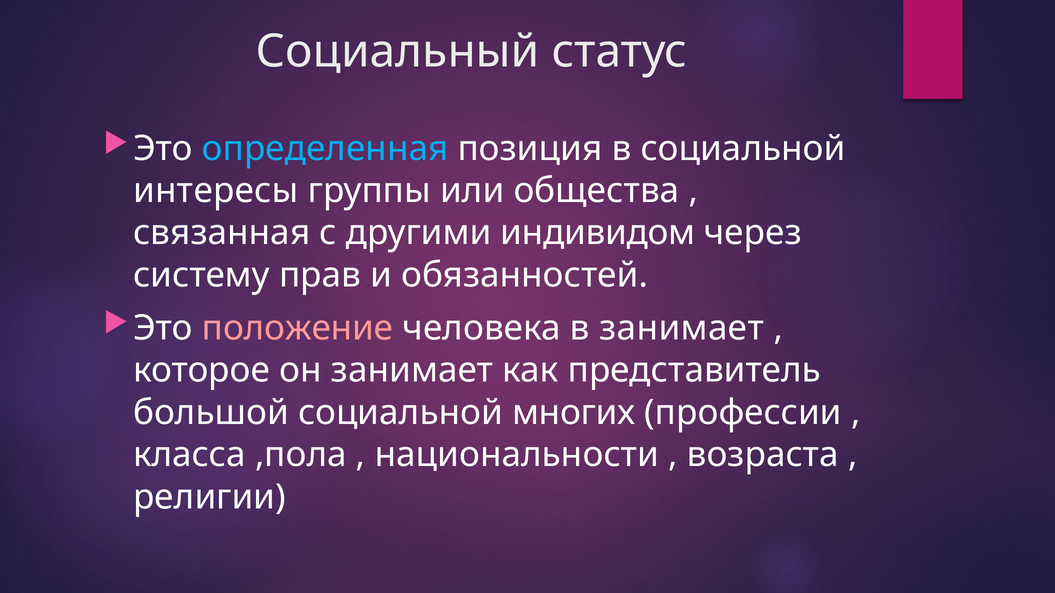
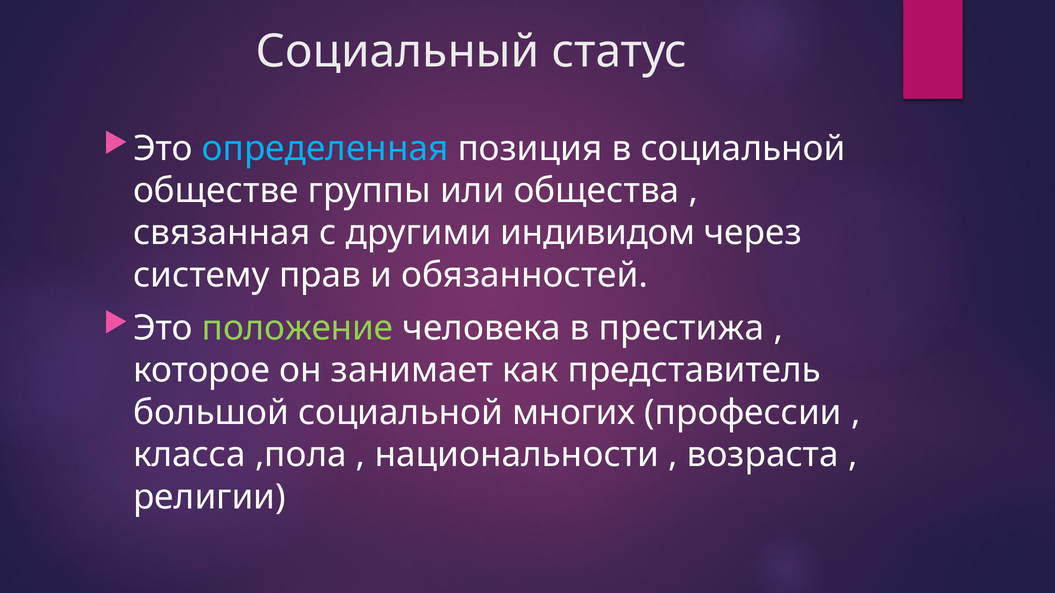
интересы: интересы -> обществе
положение colour: pink -> light green
в занимает: занимает -> престижа
